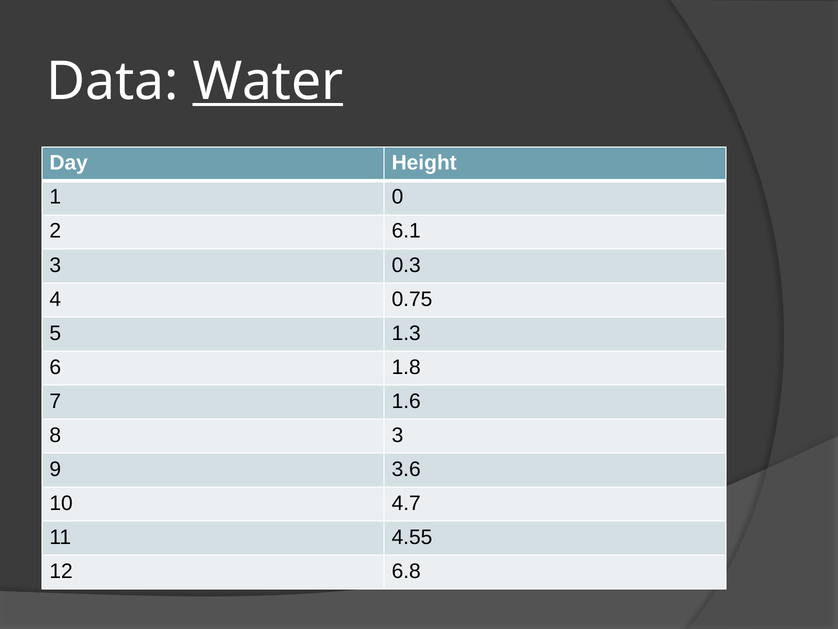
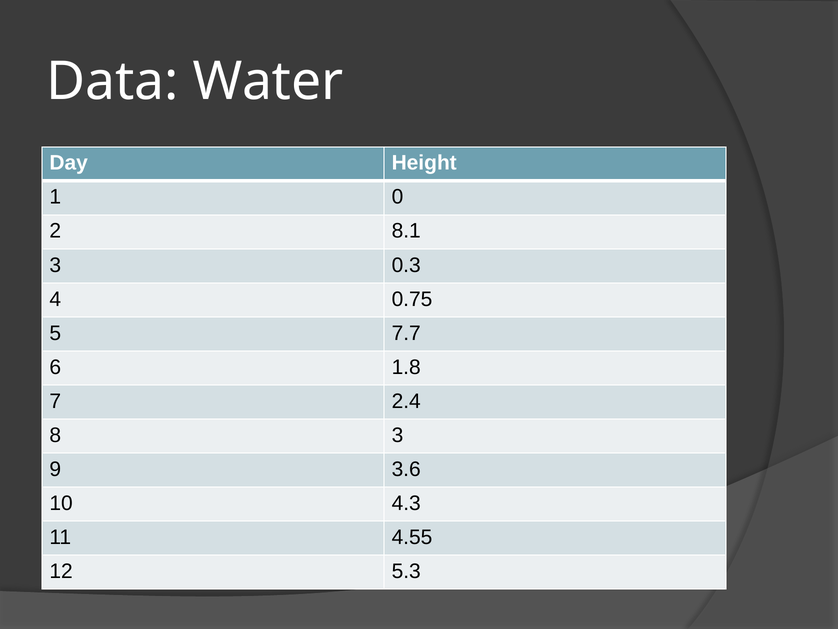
Water underline: present -> none
6.1: 6.1 -> 8.1
1.3: 1.3 -> 7.7
1.6: 1.6 -> 2.4
4.7: 4.7 -> 4.3
6.8: 6.8 -> 5.3
